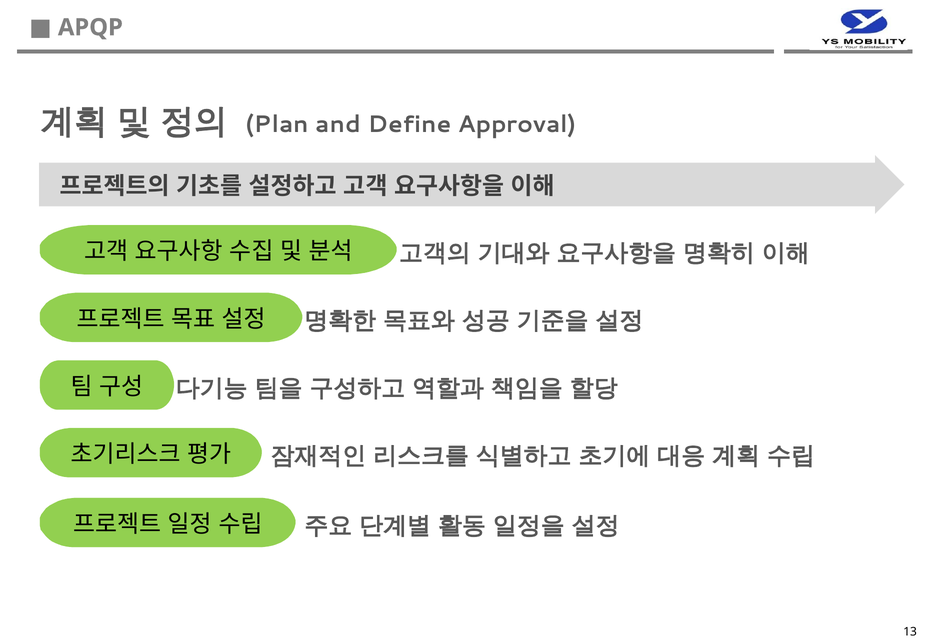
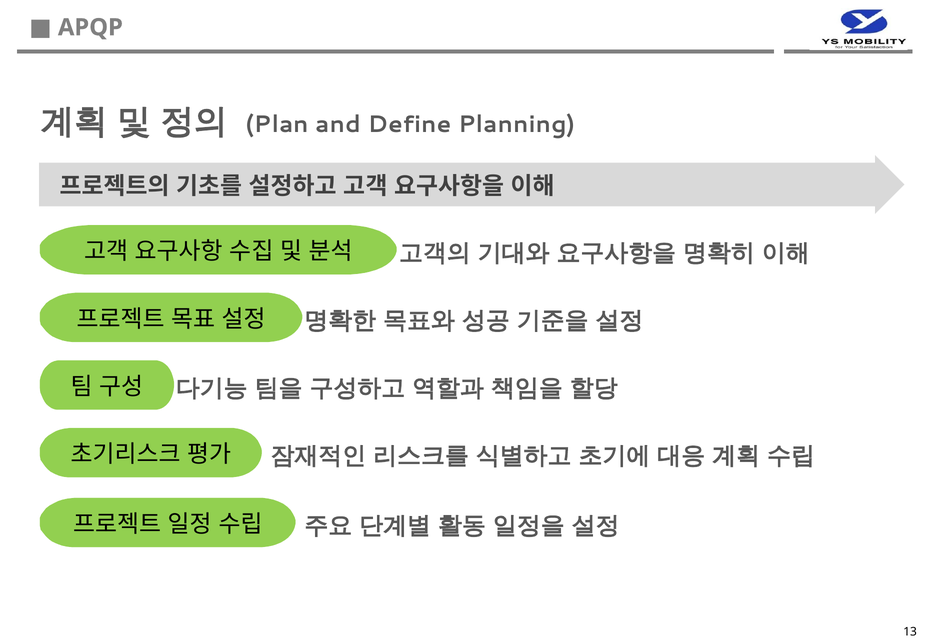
Approval: Approval -> Planning
